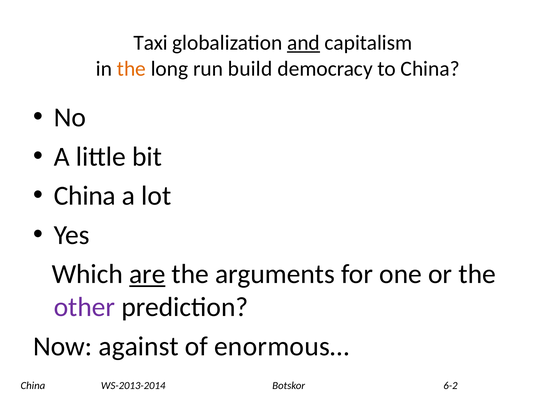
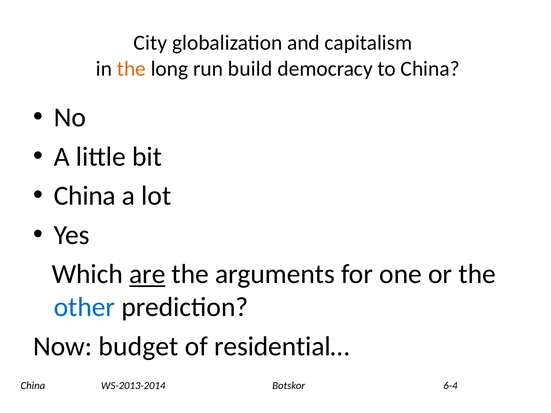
Taxi: Taxi -> City
and underline: present -> none
other colour: purple -> blue
against: against -> budget
enormous…: enormous… -> residential…
6-2: 6-2 -> 6-4
